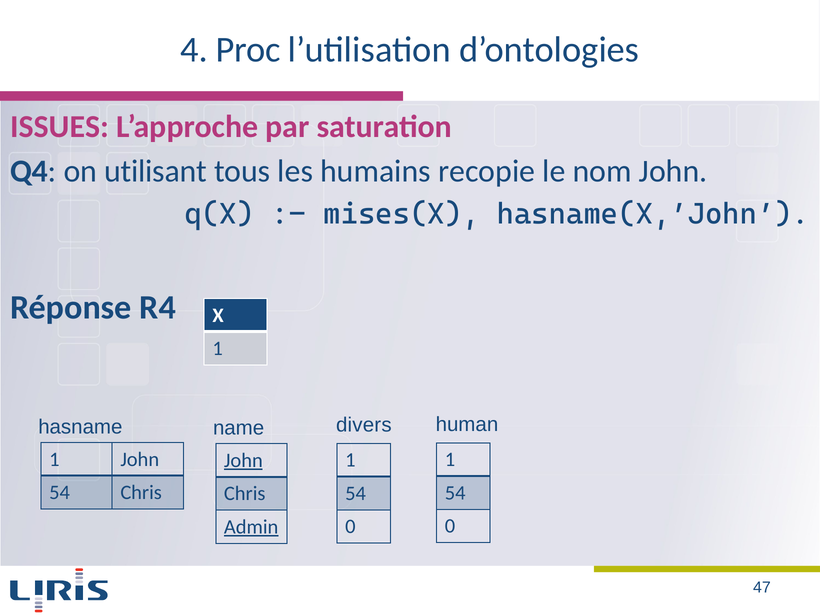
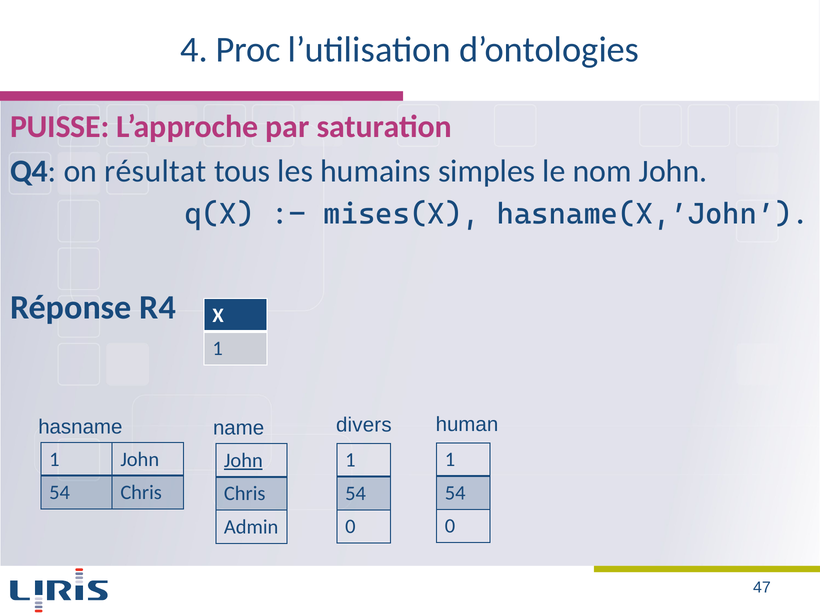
ISSUES: ISSUES -> PUISSE
utilisant: utilisant -> résultat
recopie: recopie -> simples
Admin underline: present -> none
